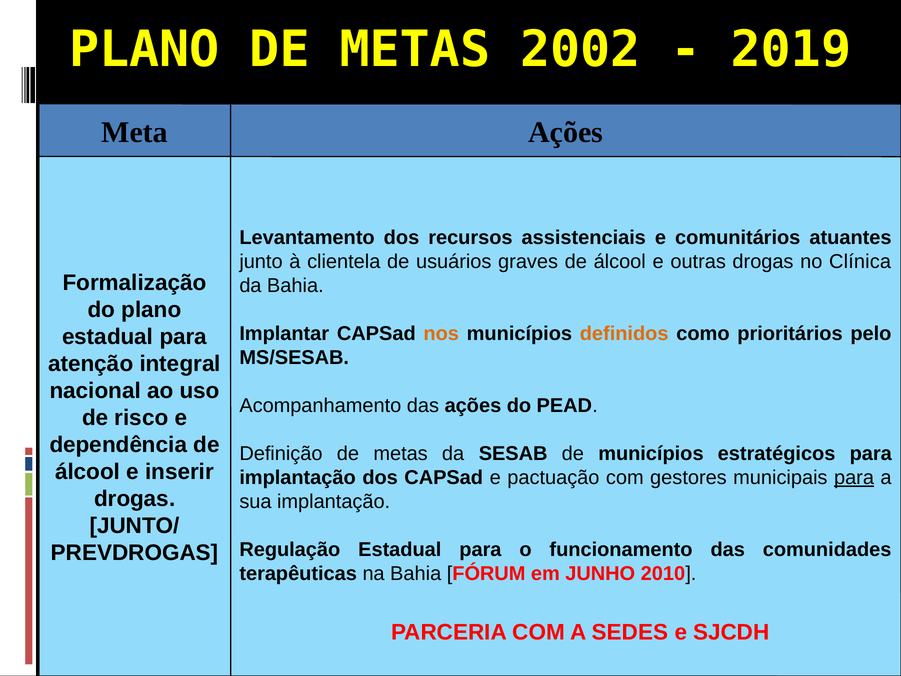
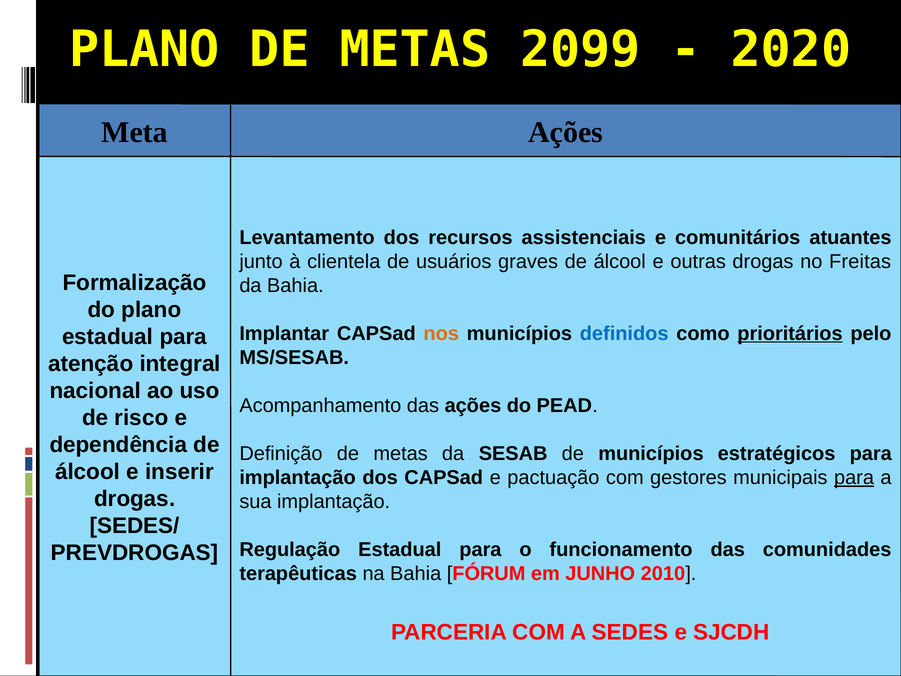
2002: 2002 -> 2099
2019: 2019 -> 2020
Clínica: Clínica -> Freitas
definidos colour: orange -> blue
prioritários underline: none -> present
JUNTO/: JUNTO/ -> SEDES/
